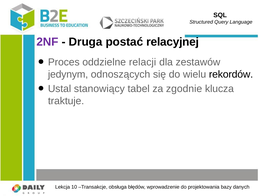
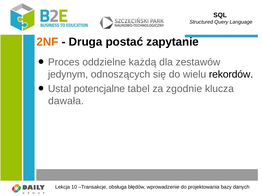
2NF colour: purple -> orange
relacyjnej: relacyjnej -> zapytanie
relacji: relacji -> każdą
stanowiący: stanowiący -> potencjalne
traktuje: traktuje -> dawała
